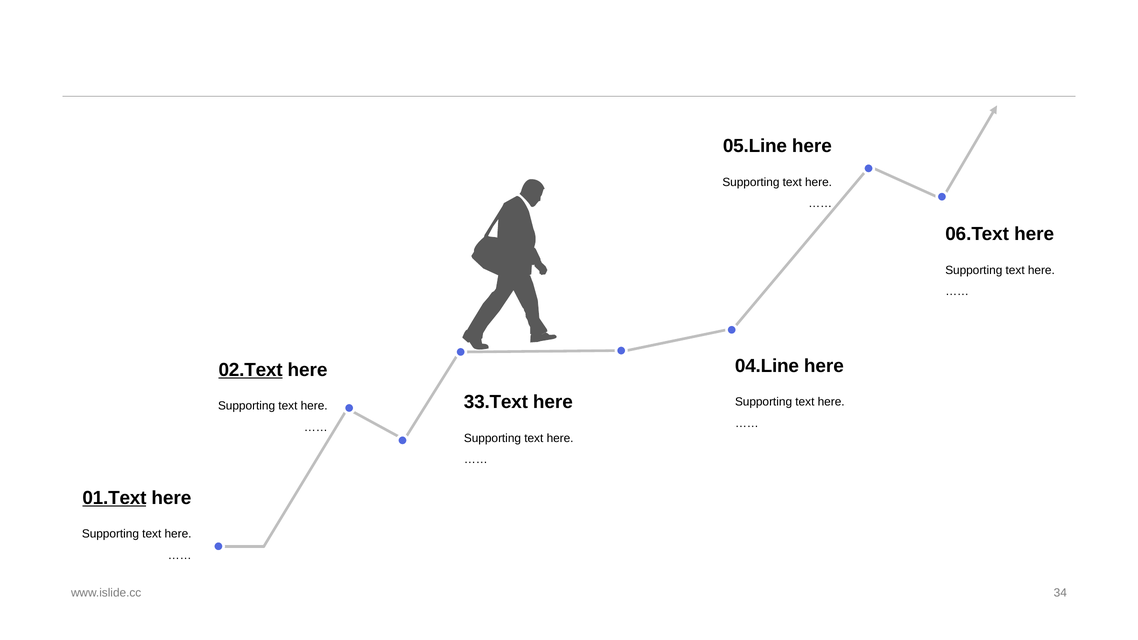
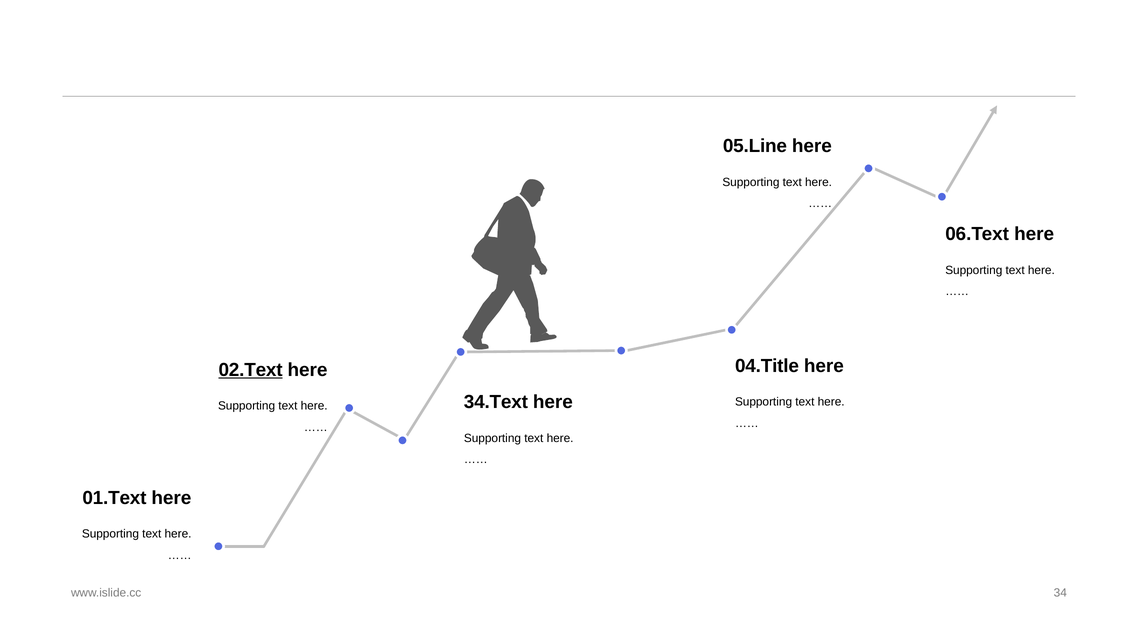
04.Line: 04.Line -> 04.Title
33.Text: 33.Text -> 34.Text
01.Text underline: present -> none
